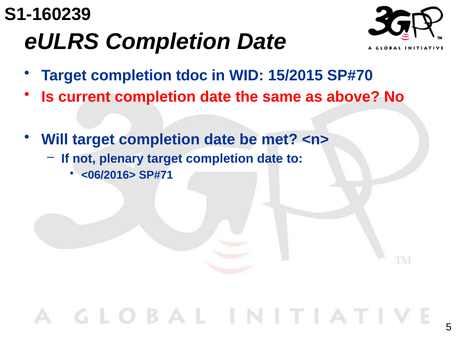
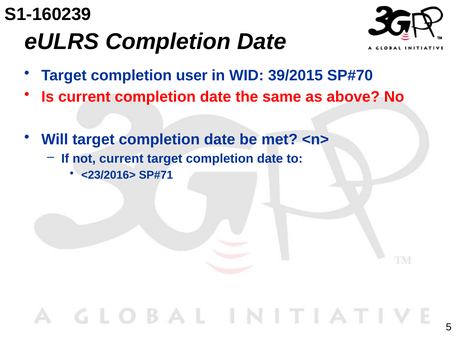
tdoc: tdoc -> user
15/2015: 15/2015 -> 39/2015
not plenary: plenary -> current
<06/2016>: <06/2016> -> <23/2016>
